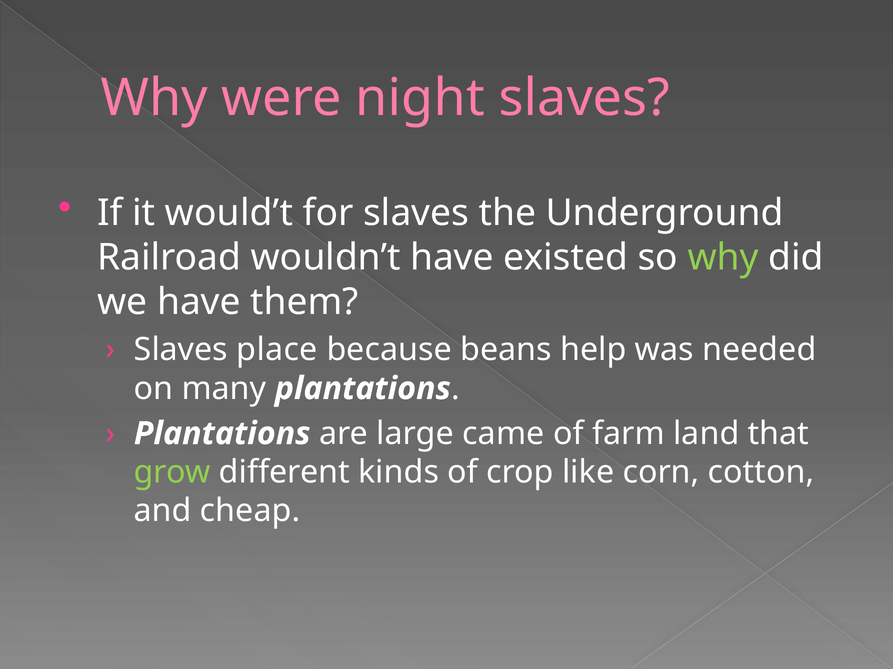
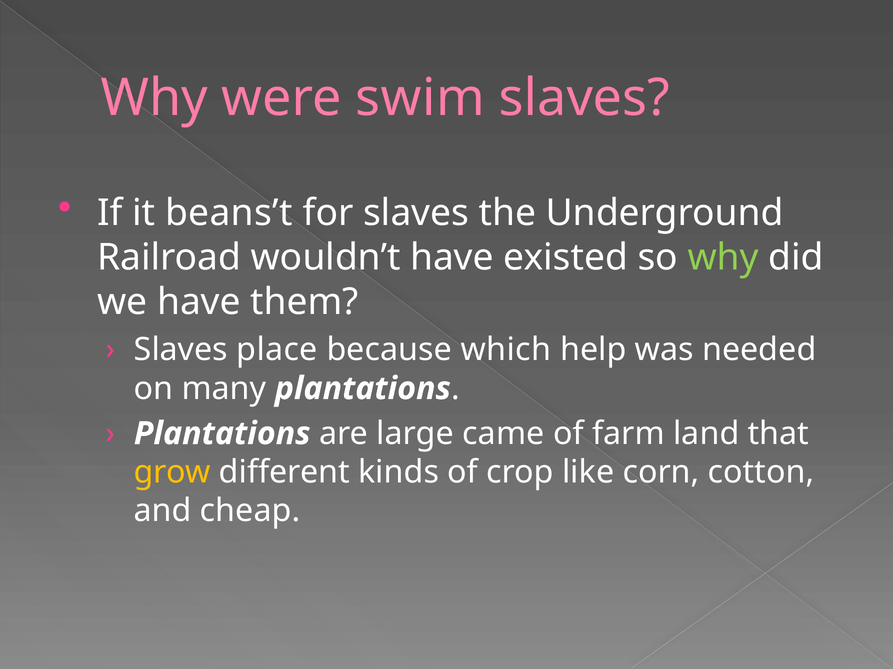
night: night -> swim
would’t: would’t -> beans’t
beans: beans -> which
grow colour: light green -> yellow
